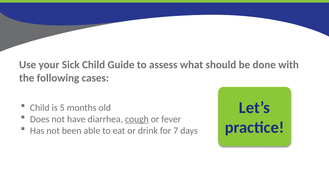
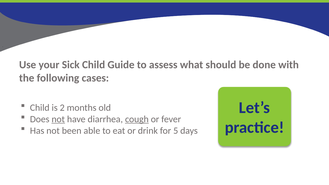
5: 5 -> 2
not at (58, 119) underline: none -> present
7: 7 -> 5
